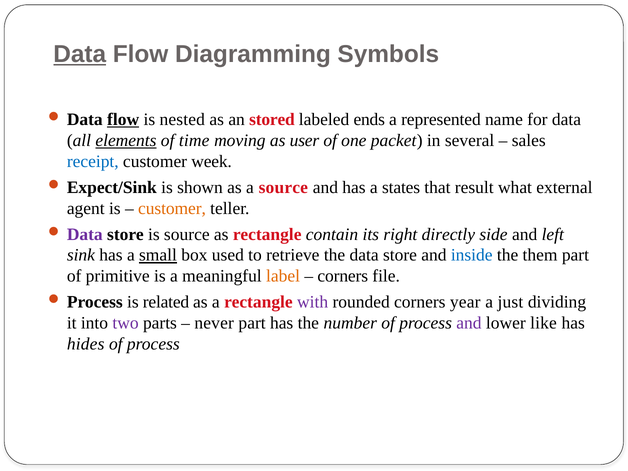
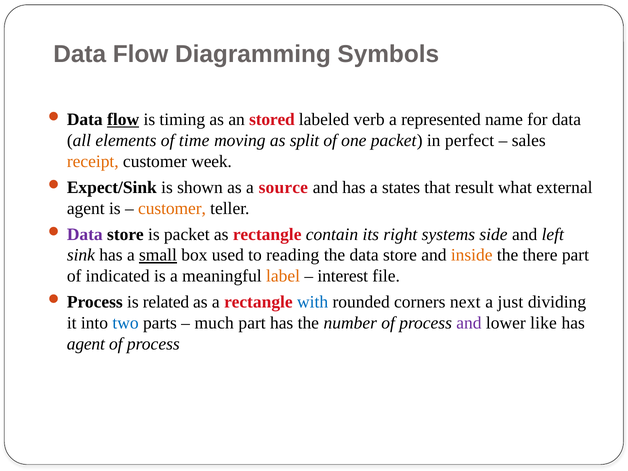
Data at (80, 54) underline: present -> none
nested: nested -> timing
ends: ends -> verb
elements underline: present -> none
user: user -> split
several: several -> perfect
receipt colour: blue -> orange
is source: source -> packet
directly: directly -> systems
retrieve: retrieve -> reading
inside colour: blue -> orange
them: them -> there
primitive: primitive -> indicated
corners at (343, 276): corners -> interest
with colour: purple -> blue
year: year -> next
two colour: purple -> blue
never: never -> much
hides at (86, 344): hides -> agent
